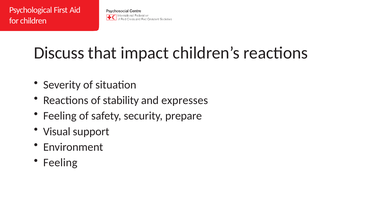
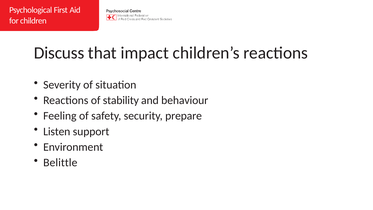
expresses: expresses -> behaviour
Visual: Visual -> Listen
Feeling at (60, 163): Feeling -> Belittle
